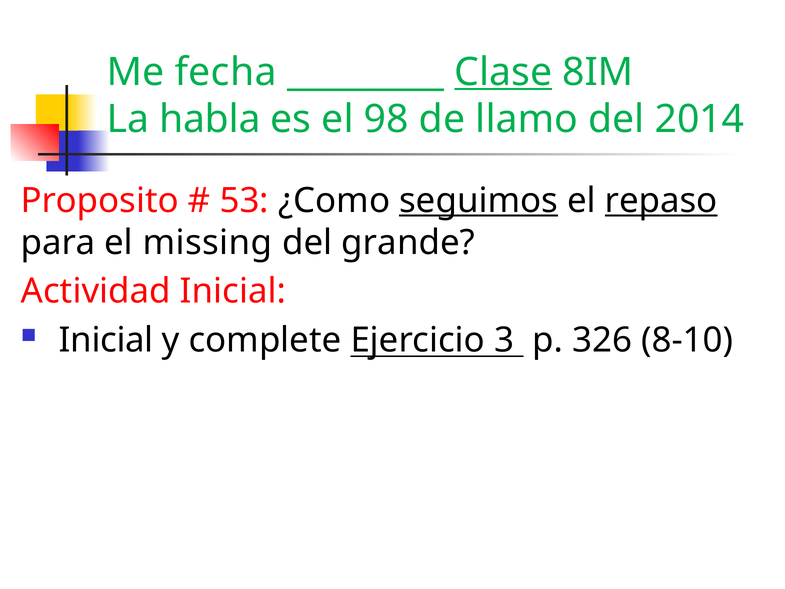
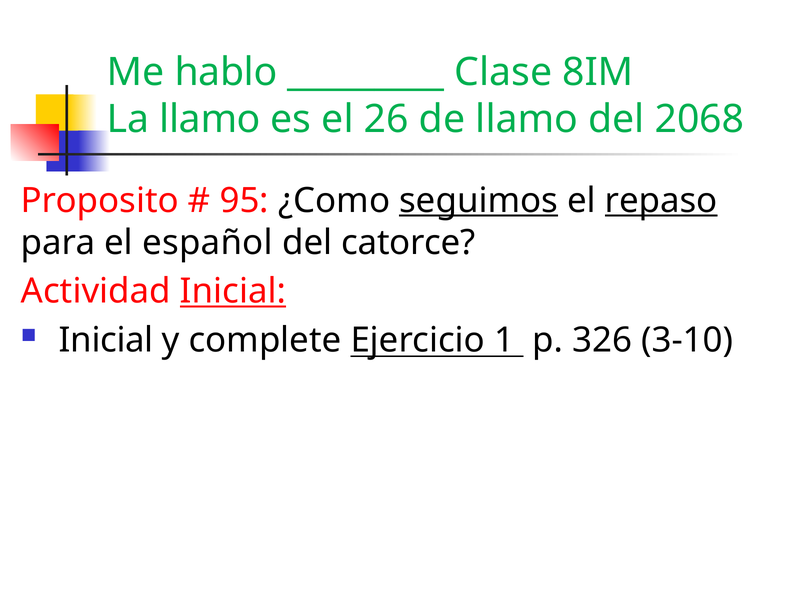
fecha: fecha -> hablo
Clase underline: present -> none
La habla: habla -> llamo
98: 98 -> 26
2014: 2014 -> 2068
53: 53 -> 95
missing: missing -> español
grande: grande -> catorce
Inicial at (233, 291) underline: none -> present
3: 3 -> 1
8-10: 8-10 -> 3-10
